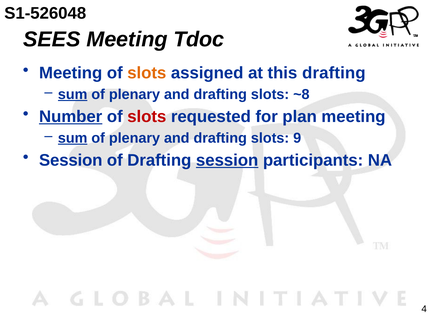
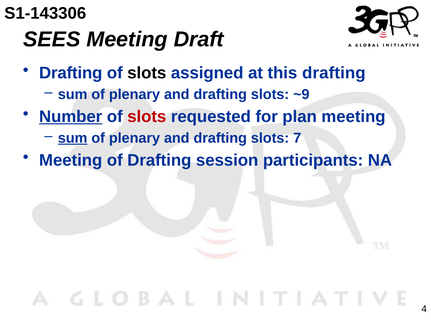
S1-526048: S1-526048 -> S1-143306
Tdoc: Tdoc -> Draft
Meeting at (71, 73): Meeting -> Drafting
slots at (147, 73) colour: orange -> black
sum at (73, 94) underline: present -> none
~8: ~8 -> ~9
9: 9 -> 7
Session at (71, 160): Session -> Meeting
session at (227, 160) underline: present -> none
